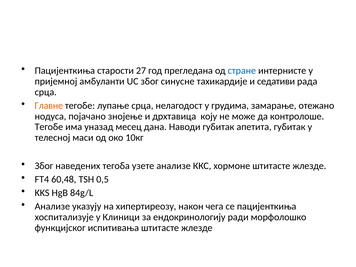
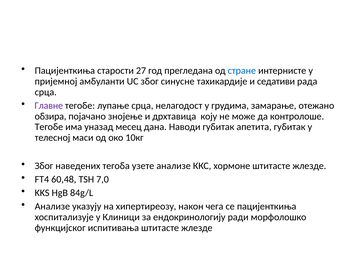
Главне colour: orange -> purple
нодуса: нодуса -> обзира
0,5: 0,5 -> 7,0
